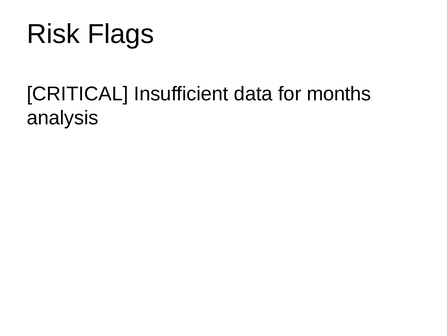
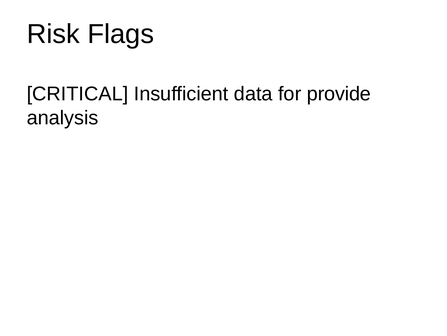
months: months -> provide
